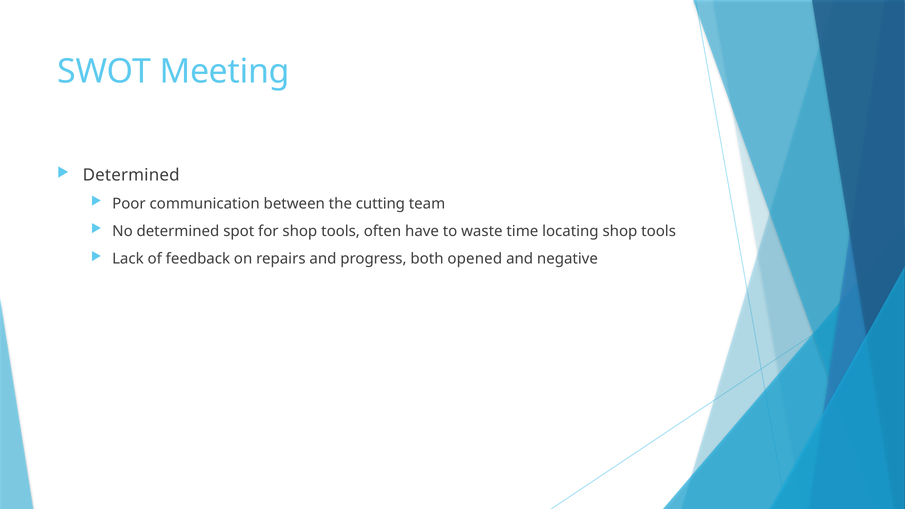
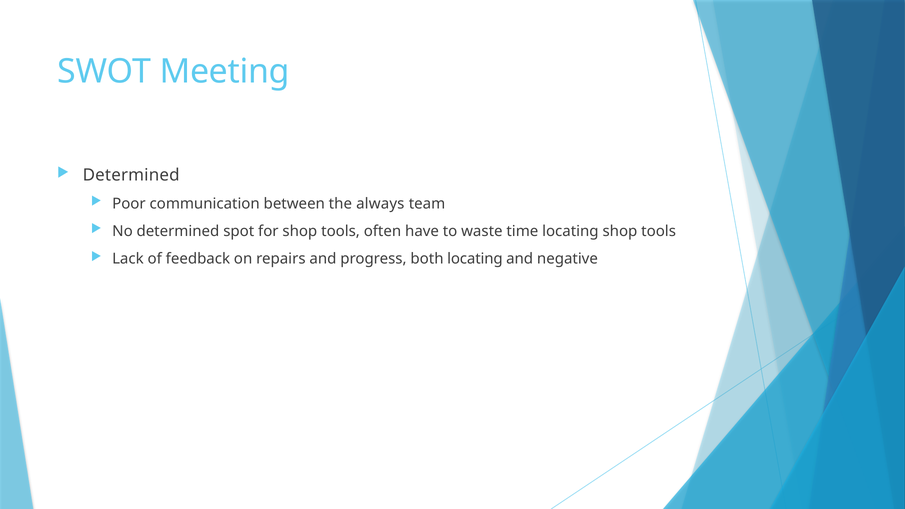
cutting: cutting -> always
both opened: opened -> locating
